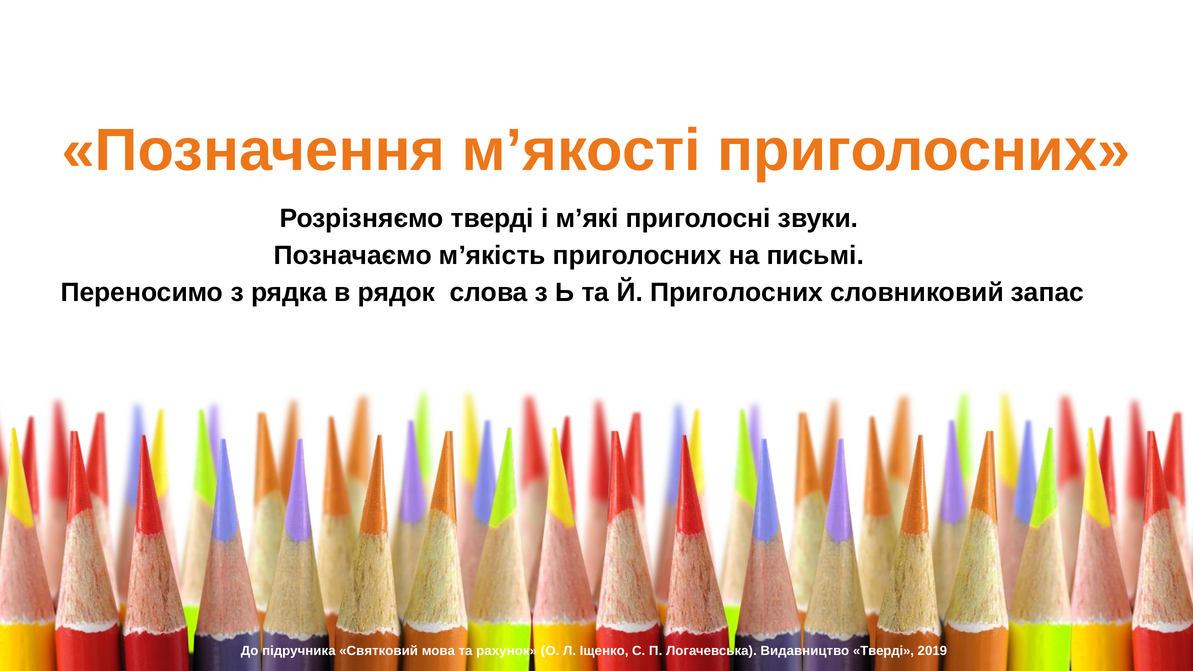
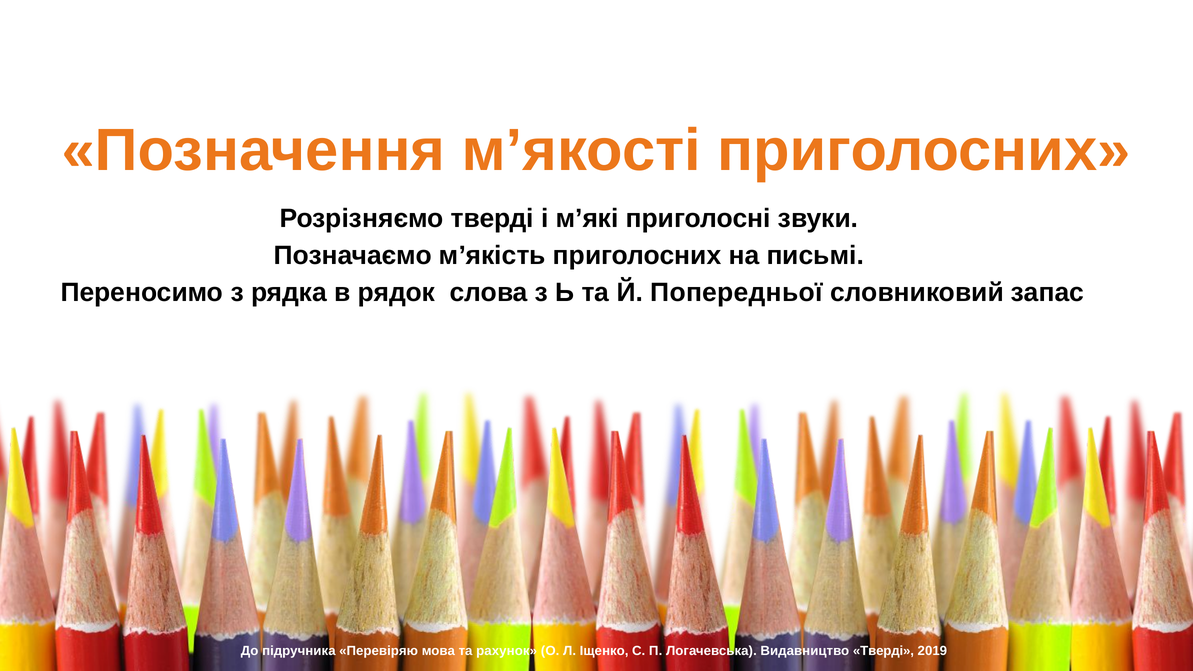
Й Приголосних: Приголосних -> Попередньої
Святковий: Святковий -> Перевіряю
